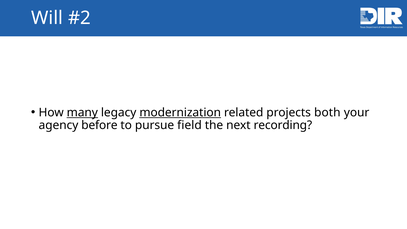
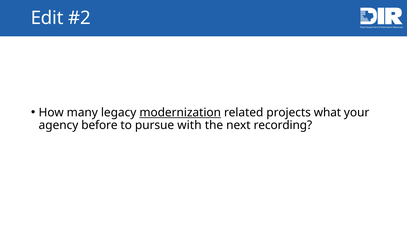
Will: Will -> Edit
many underline: present -> none
both: both -> what
field: field -> with
